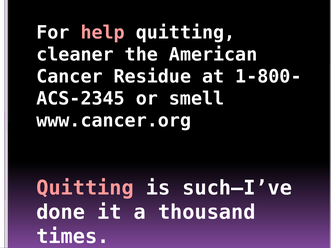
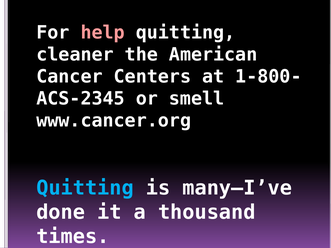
Residue: Residue -> Centers
Quitting at (85, 188) colour: pink -> light blue
such—I’ve: such—I’ve -> many—I’ve
